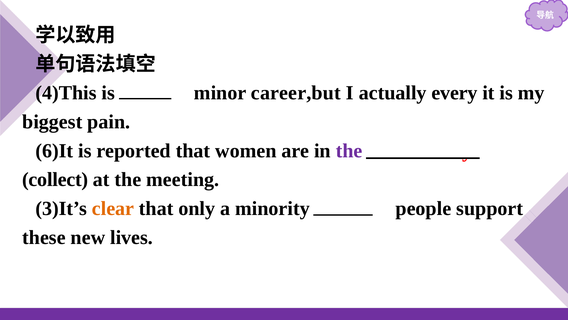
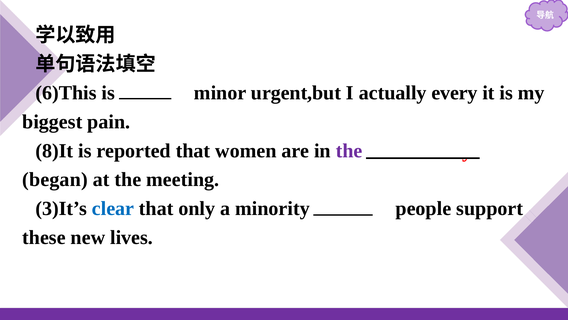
4)This: 4)This -> 6)This
career,but: career,but -> urgent,but
6)It: 6)It -> 8)It
collect: collect -> began
clear colour: orange -> blue
